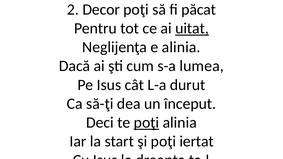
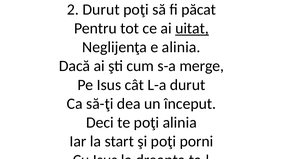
2 Decor: Decor -> Durut
lumea: lumea -> merge
poţi at (146, 123) underline: present -> none
iertat: iertat -> porni
